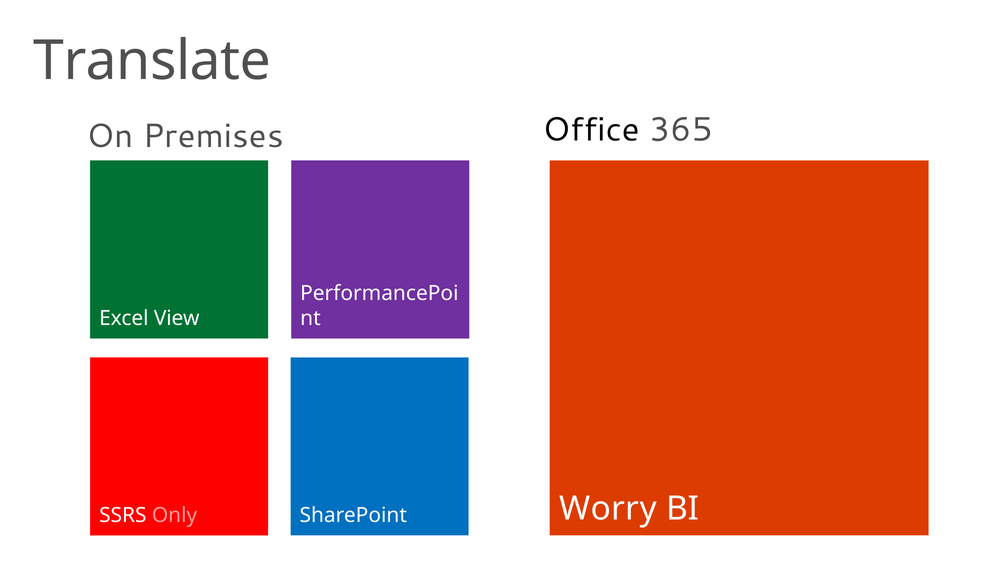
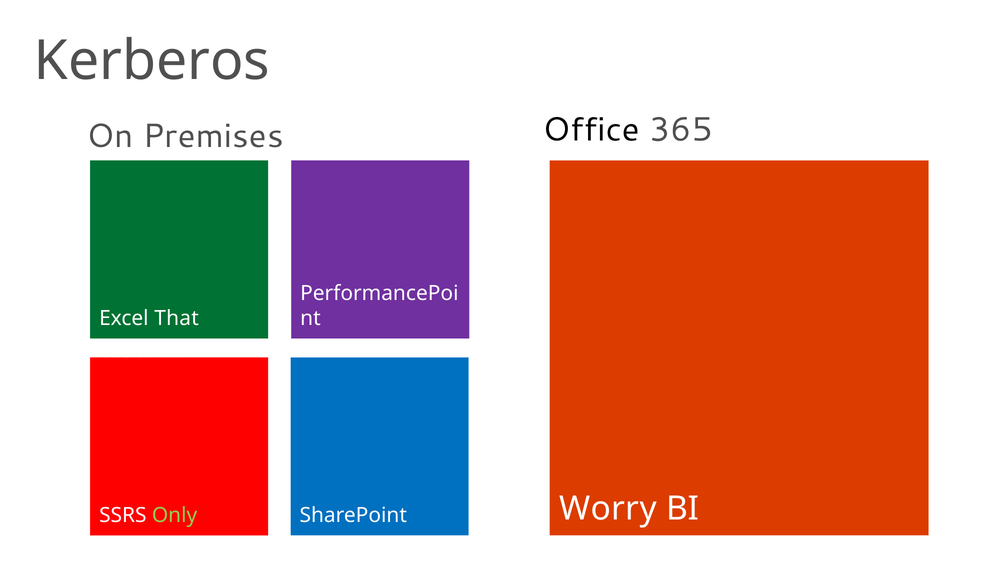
Translate: Translate -> Kerberos
View: View -> That
Only at (175, 515) colour: pink -> light green
